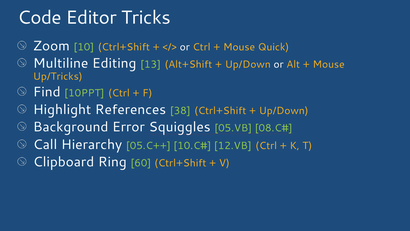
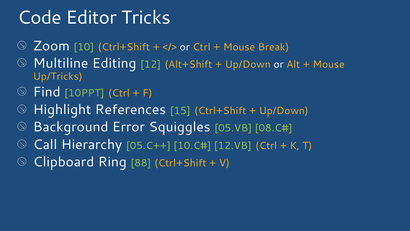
Quick: Quick -> Break
13: 13 -> 12
38: 38 -> 15
60: 60 -> 88
